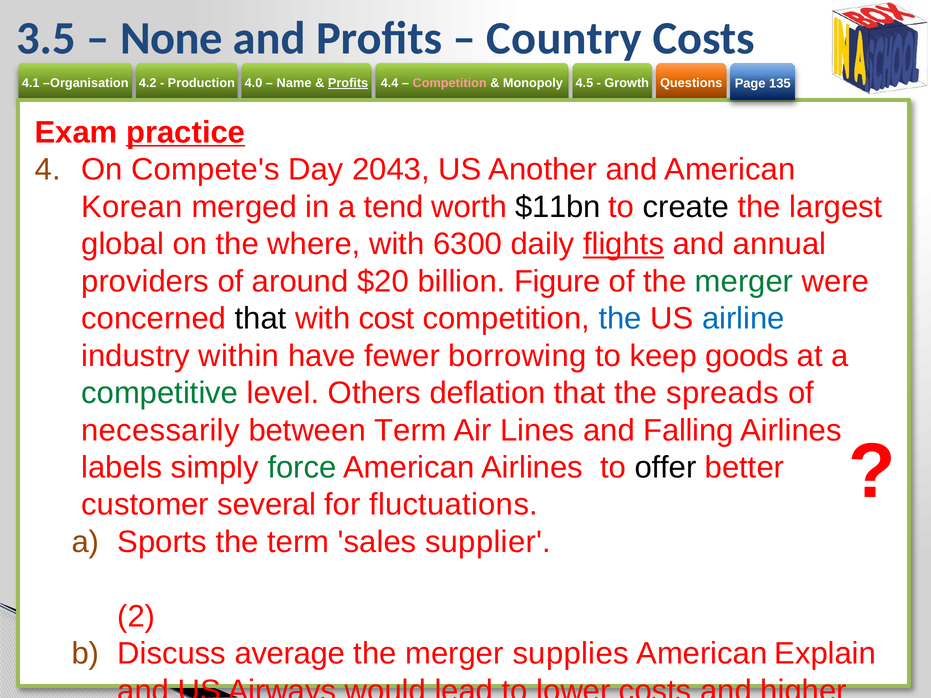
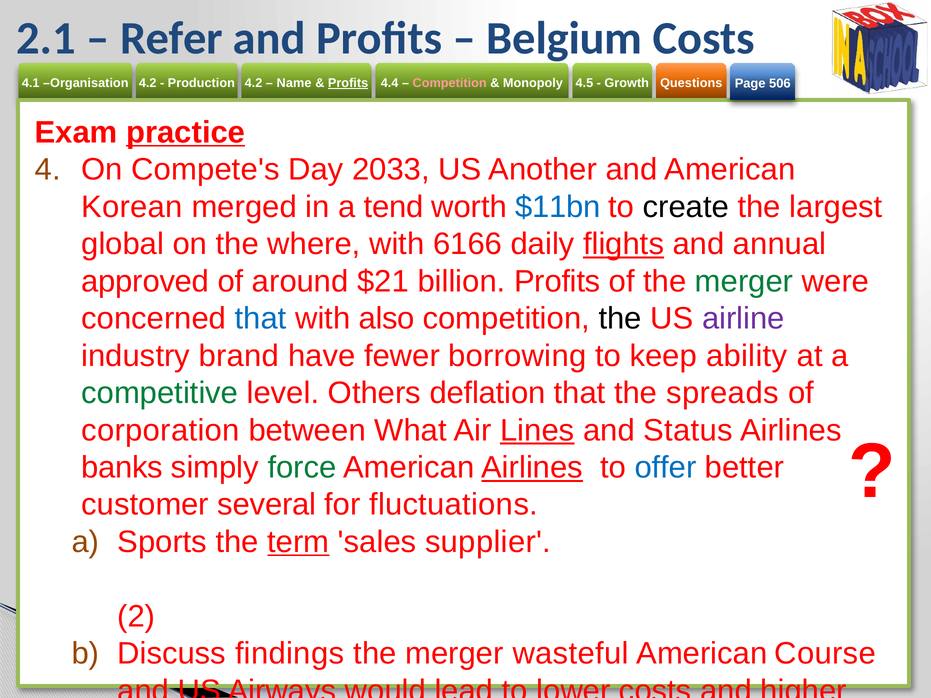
3.5: 3.5 -> 2.1
None: None -> Refer
Country: Country -> Belgium
4.0 at (254, 83): 4.0 -> 4.2
135: 135 -> 506
2043: 2043 -> 2033
$11bn colour: black -> blue
6300: 6300 -> 6166
providers: providers -> approved
$20: $20 -> $21
billion Figure: Figure -> Profits
that at (261, 319) colour: black -> blue
cost: cost -> also
the at (620, 319) colour: blue -> black
airline colour: blue -> purple
within: within -> brand
goods: goods -> ability
necessarily: necessarily -> corporation
between Term: Term -> What
Lines underline: none -> present
Falling: Falling -> Status
labels: labels -> banks
Airlines at (532, 468) underline: none -> present
offer colour: black -> blue
term at (298, 542) underline: none -> present
average: average -> findings
supplies: supplies -> wasteful
Explain: Explain -> Course
